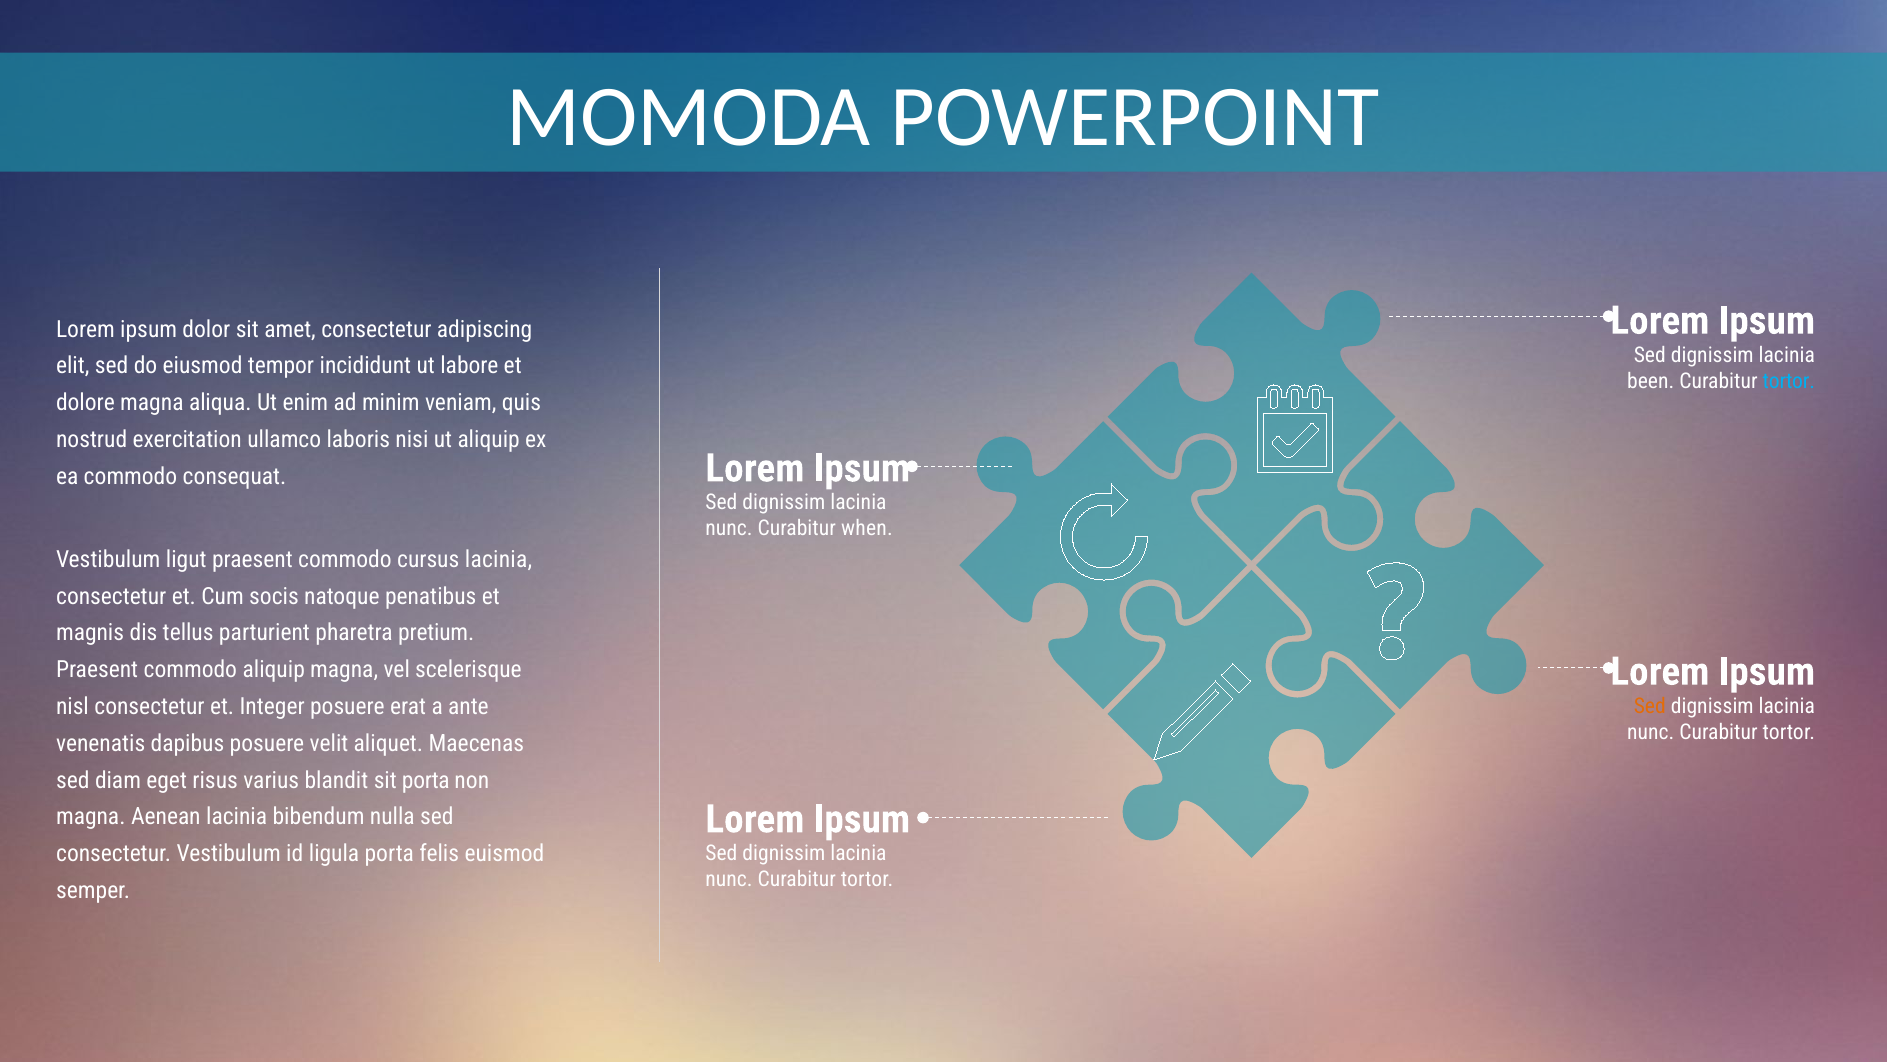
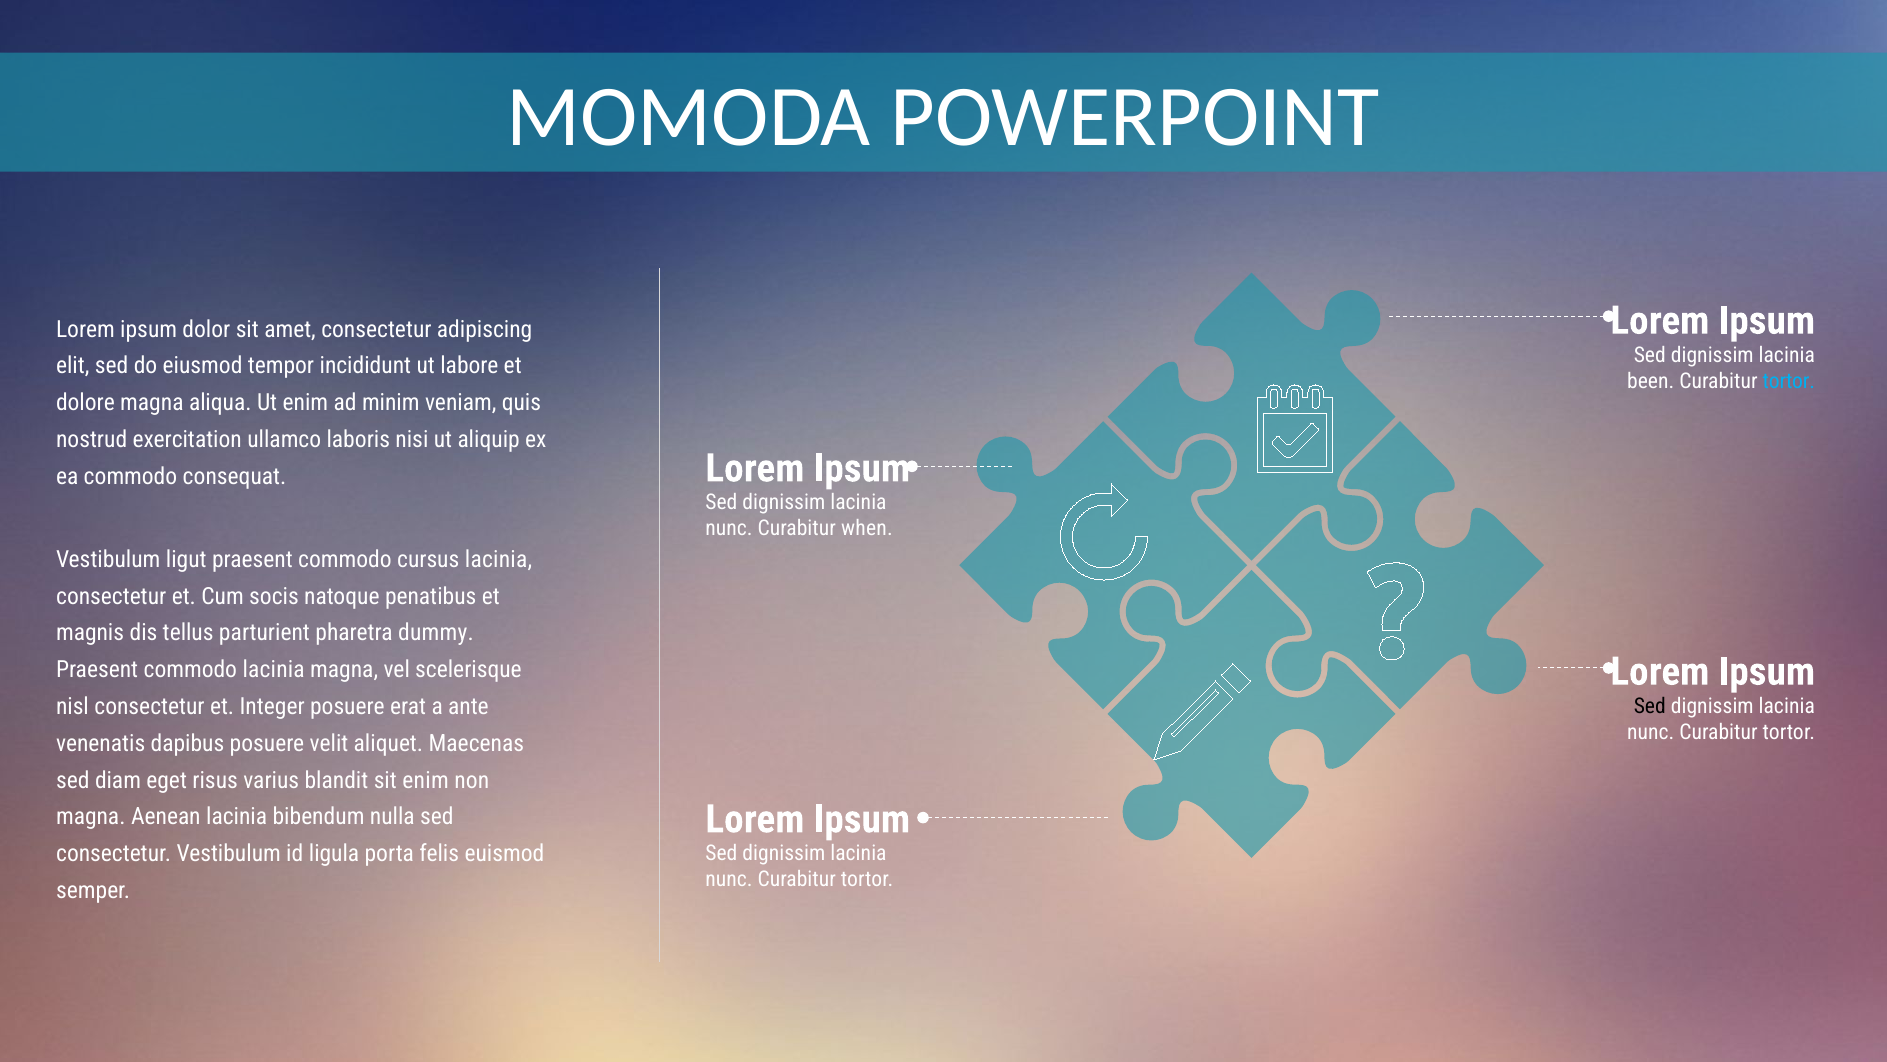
pretium: pretium -> dummy
commodo aliquip: aliquip -> lacinia
Sed at (1650, 706) colour: orange -> black
sit porta: porta -> enim
